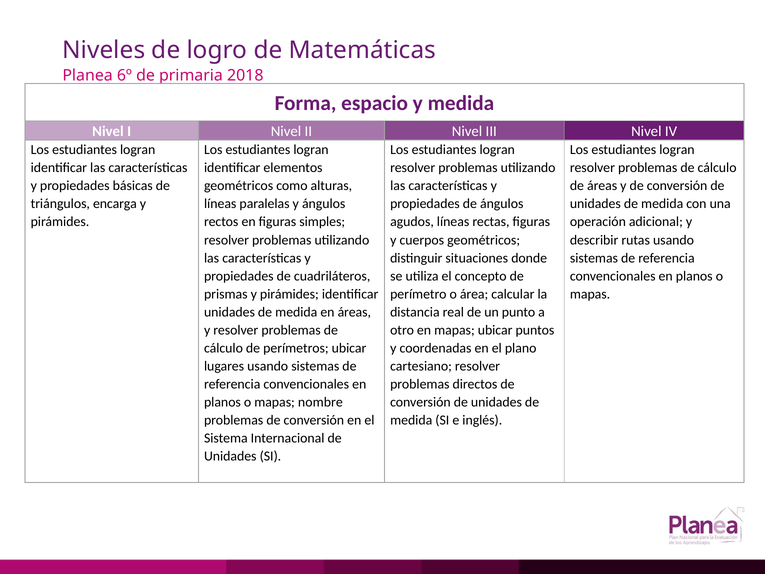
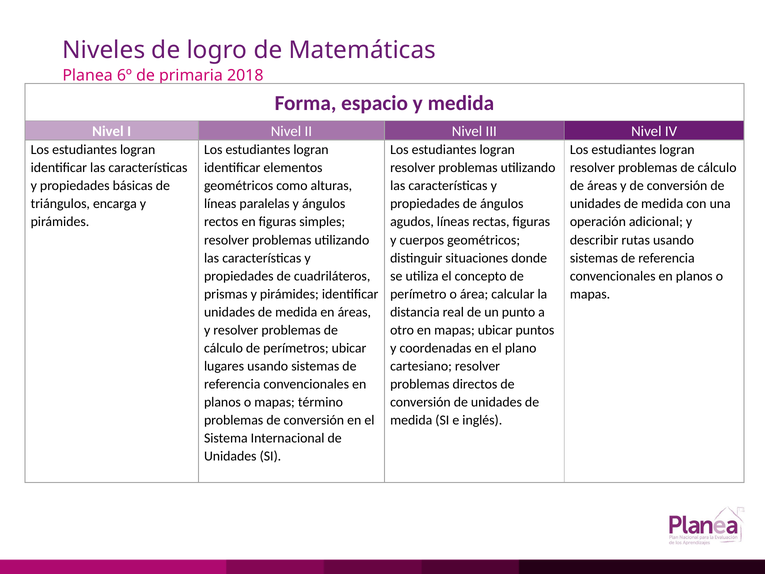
nombre: nombre -> término
